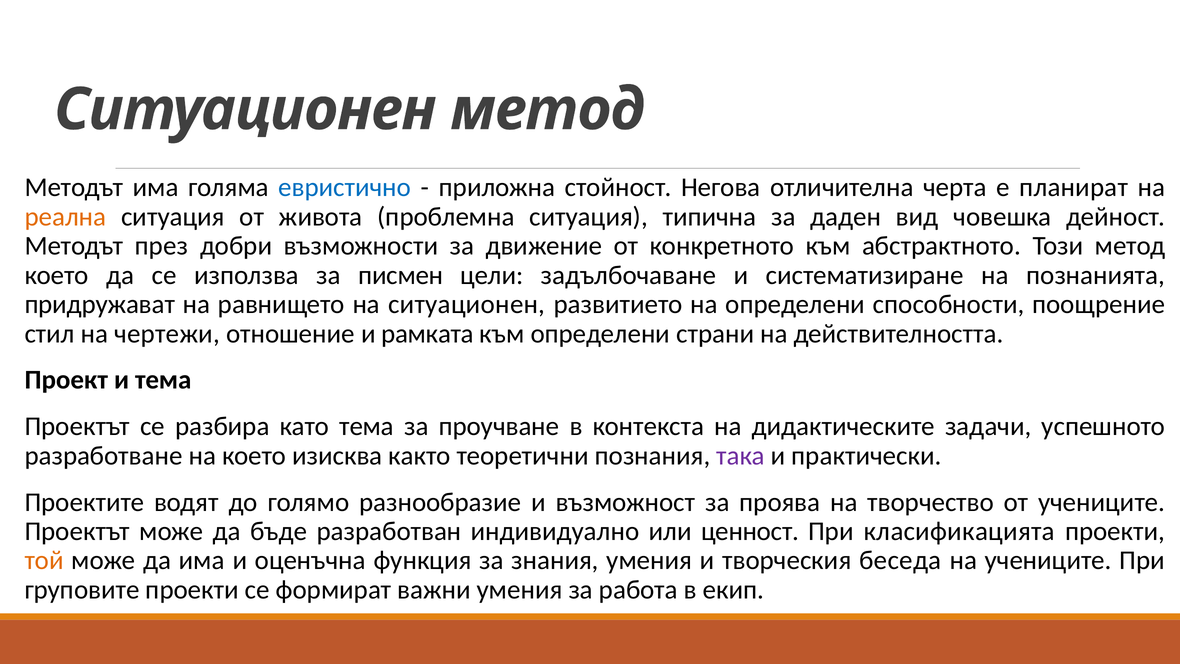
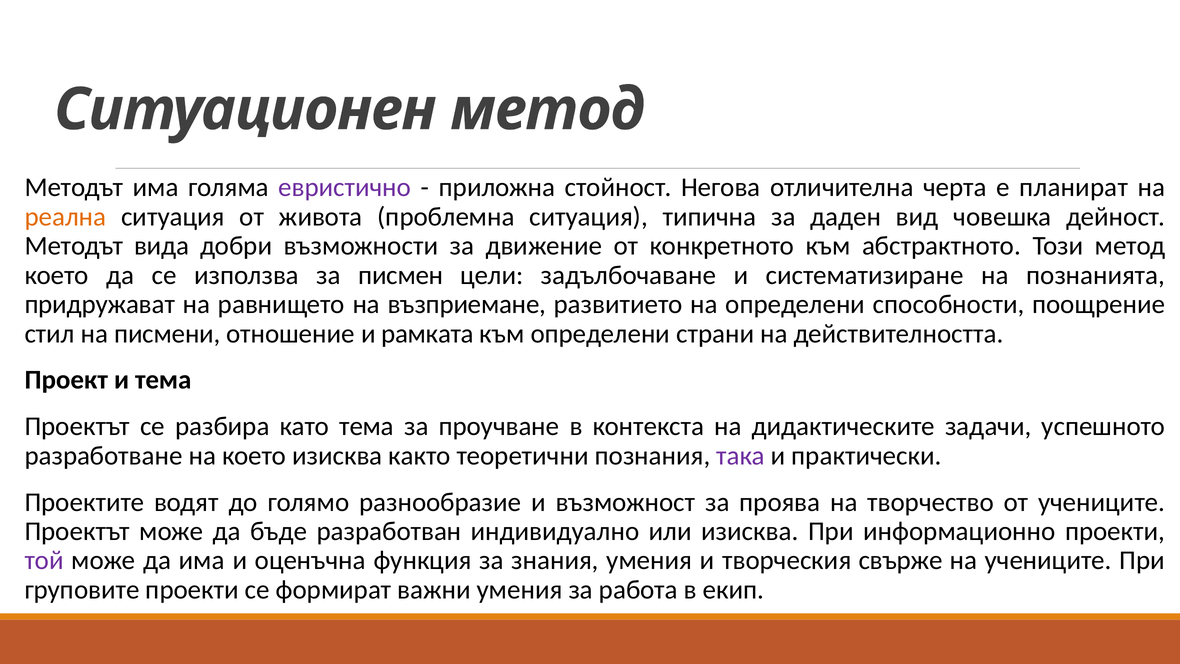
евристично colour: blue -> purple
през: през -> вида
на ситуационен: ситуационен -> възприемане
чертежи: чертежи -> писмени
или ценност: ценност -> изисква
класификацията: класификацията -> информационно
той colour: orange -> purple
беседа: беседа -> свърже
